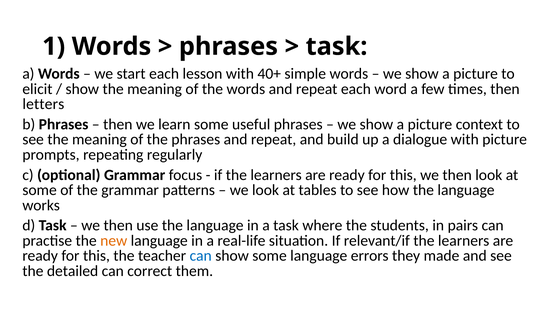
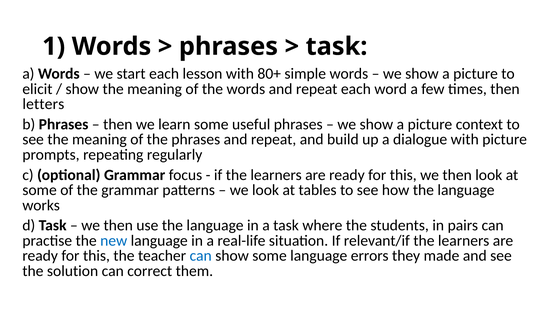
40+: 40+ -> 80+
new colour: orange -> blue
detailed: detailed -> solution
